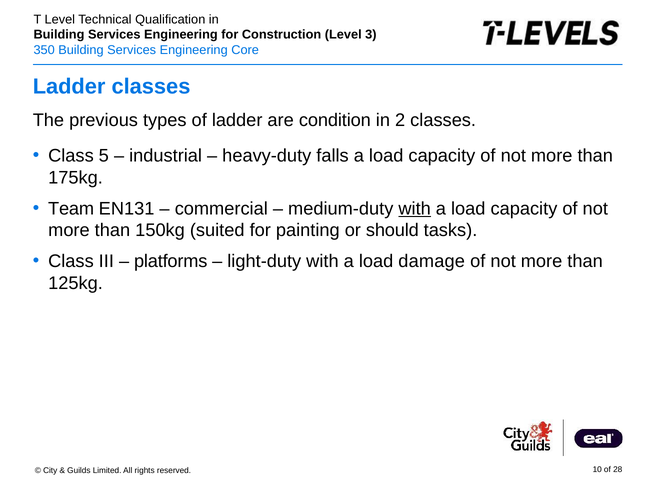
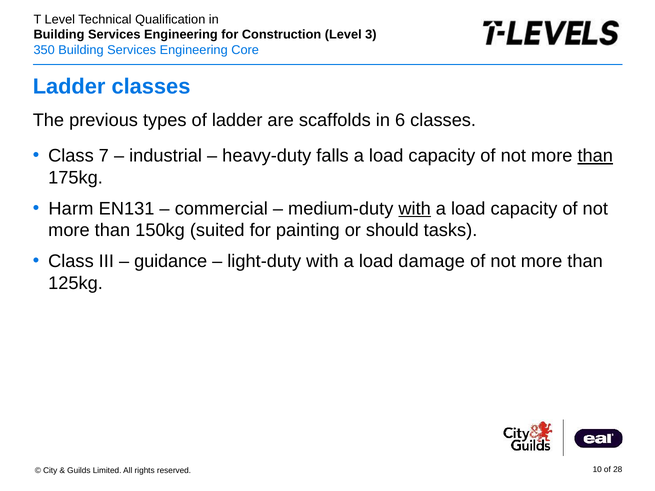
condition: condition -> scaffolds
2: 2 -> 6
5: 5 -> 7
than at (595, 156) underline: none -> present
Team: Team -> Harm
platforms: platforms -> guidance
